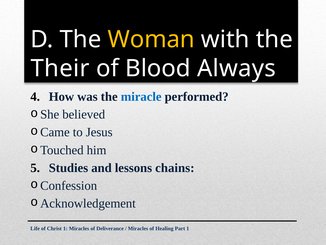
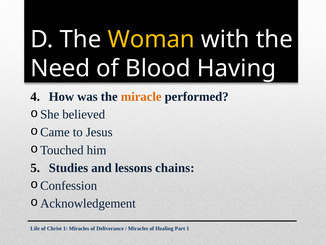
Their: Their -> Need
Always: Always -> Having
miracle colour: blue -> orange
